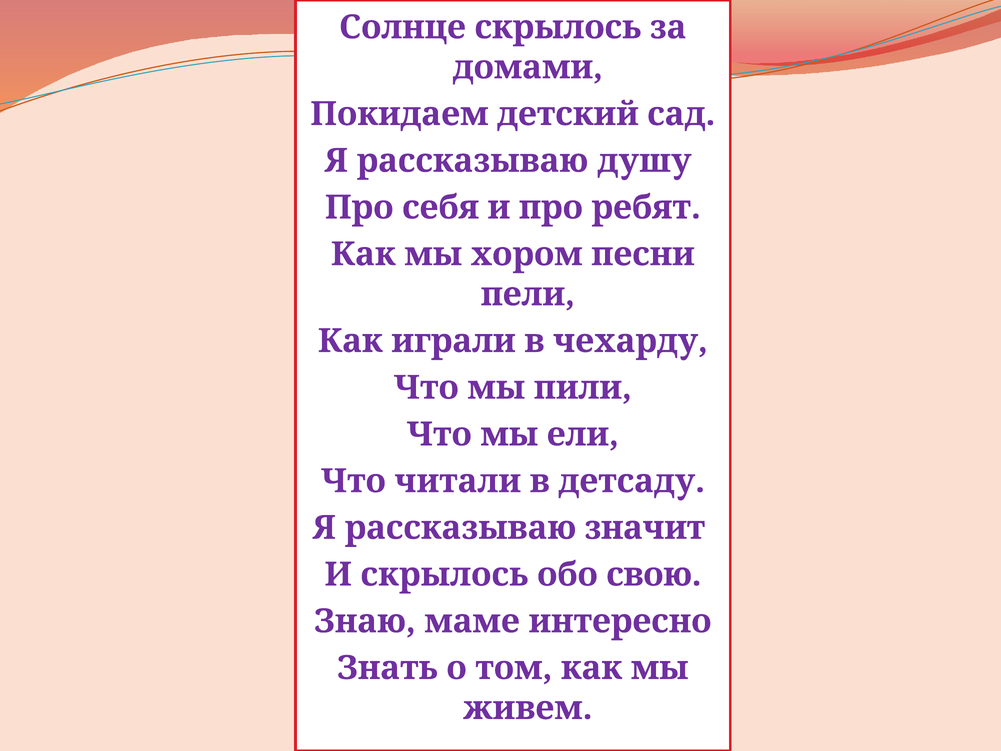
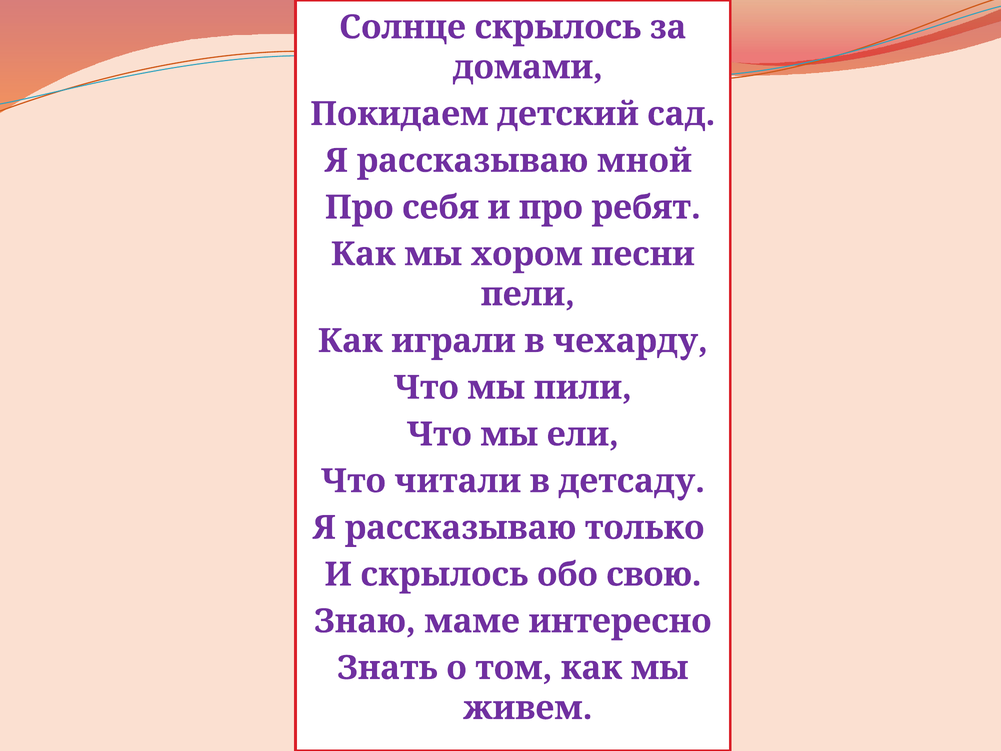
душу: душу -> мной
значит: значит -> только
